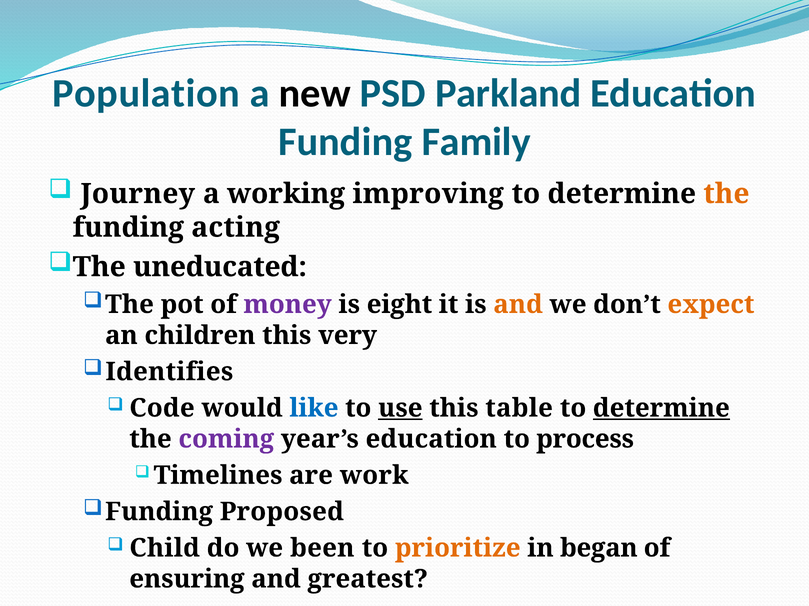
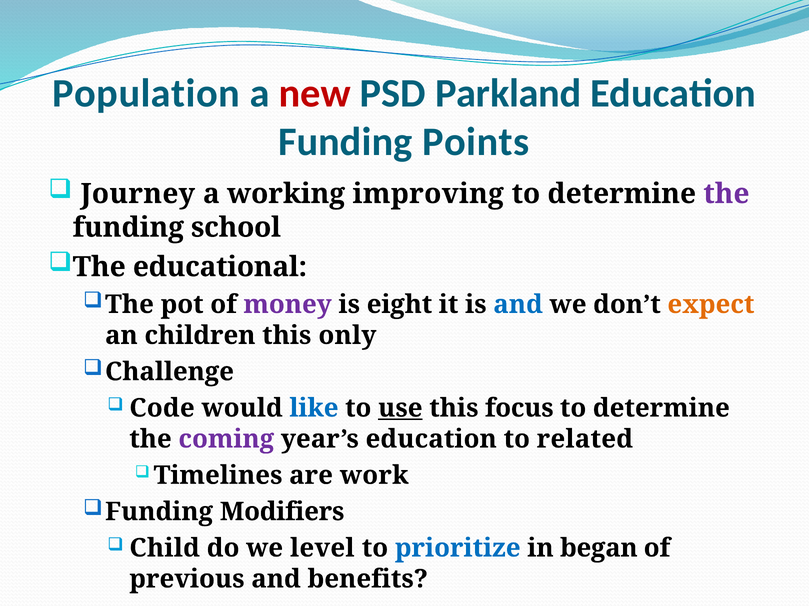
new colour: black -> red
Family: Family -> Points
the at (726, 194) colour: orange -> purple
acting: acting -> school
uneducated: uneducated -> educational
and at (518, 305) colour: orange -> blue
very: very -> only
Identifies: Identifies -> Challenge
table: table -> focus
determine at (661, 409) underline: present -> none
process: process -> related
Proposed: Proposed -> Modifiers
been: been -> level
prioritize colour: orange -> blue
ensuring: ensuring -> previous
greatest: greatest -> benefits
